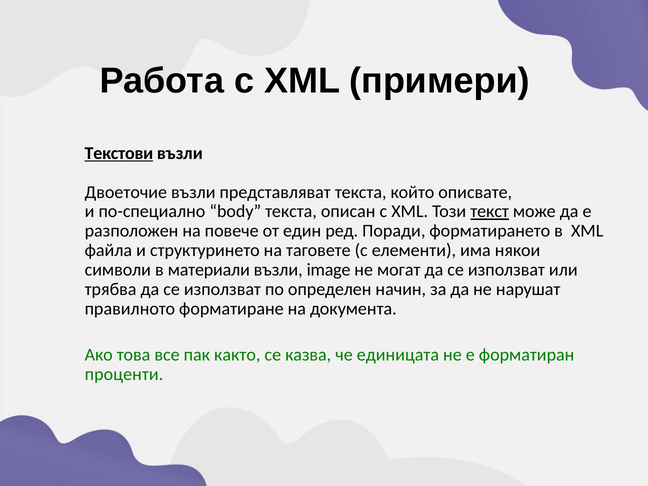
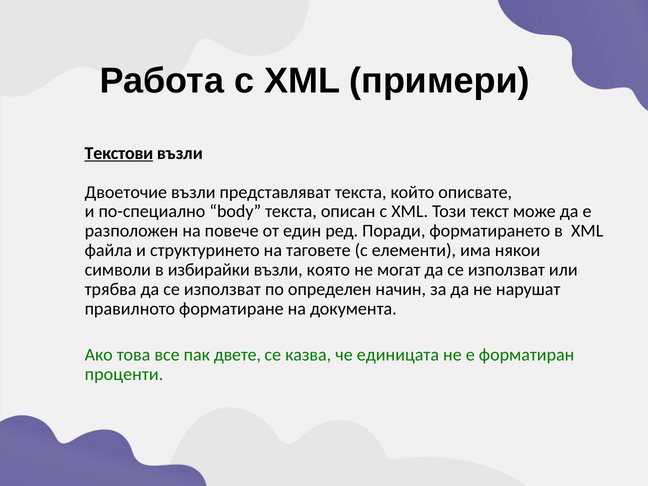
текст underline: present -> none
материали: материали -> избирайки
imagе: imagе -> която
както: както -> двете
